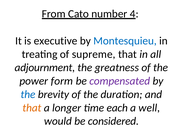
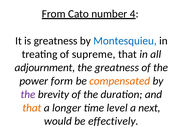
is executive: executive -> greatness
compensated colour: purple -> orange
the at (28, 95) colour: blue -> purple
each: each -> level
well: well -> next
considered: considered -> effectively
